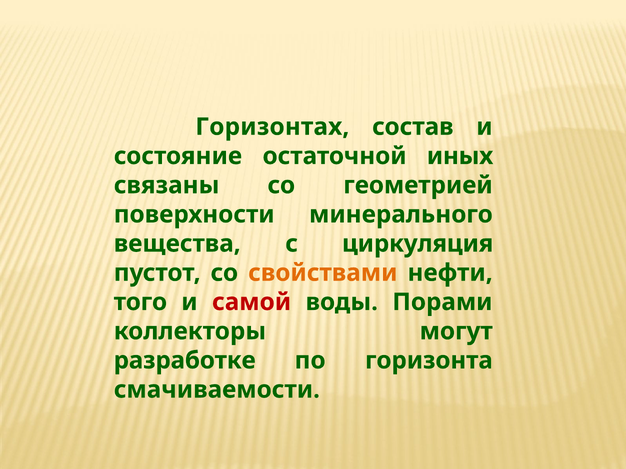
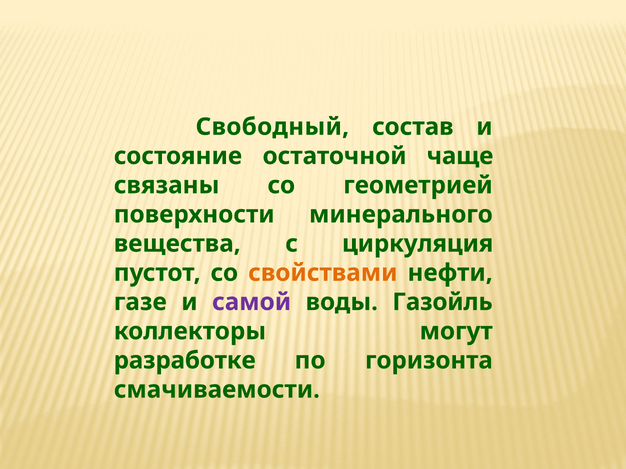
Горизонтах: Горизонтах -> Свободный
иных: иных -> чаще
того: того -> газе
самой colour: red -> purple
Порами: Порами -> Газойль
